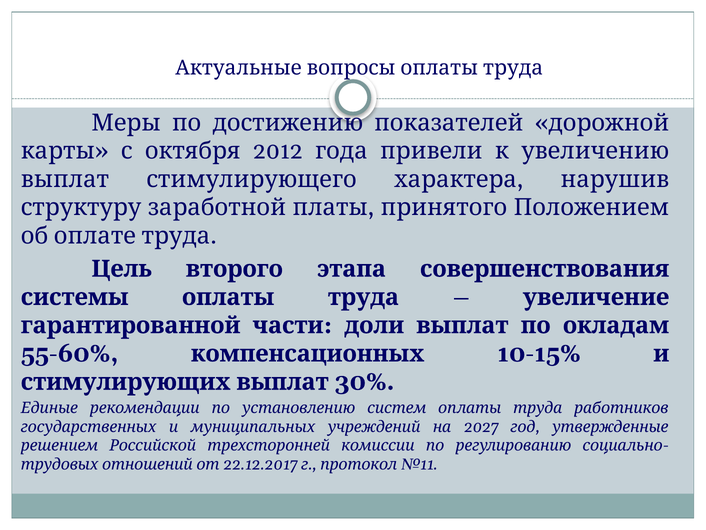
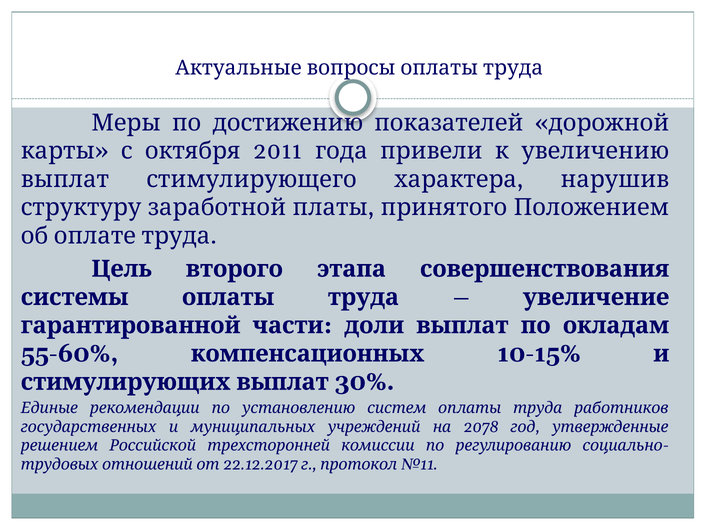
2012: 2012 -> 2011
2027: 2027 -> 2078
